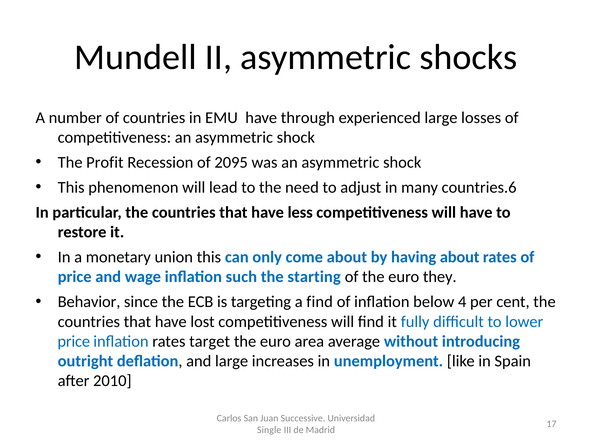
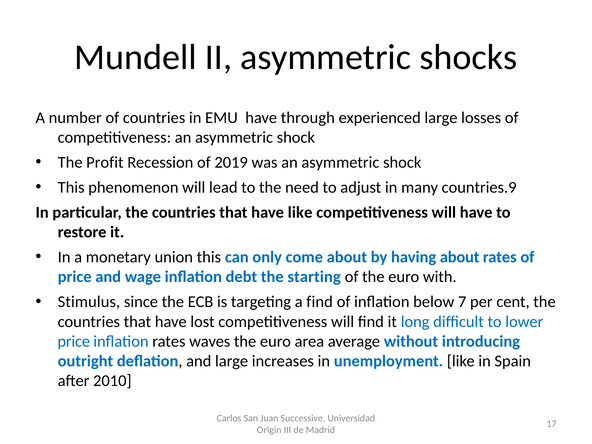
2095: 2095 -> 2019
countries.6: countries.6 -> countries.9
have less: less -> like
such: such -> debt
they: they -> with
Behavior: Behavior -> Stimulus
4: 4 -> 7
fully: fully -> long
target: target -> waves
Single: Single -> Origin
